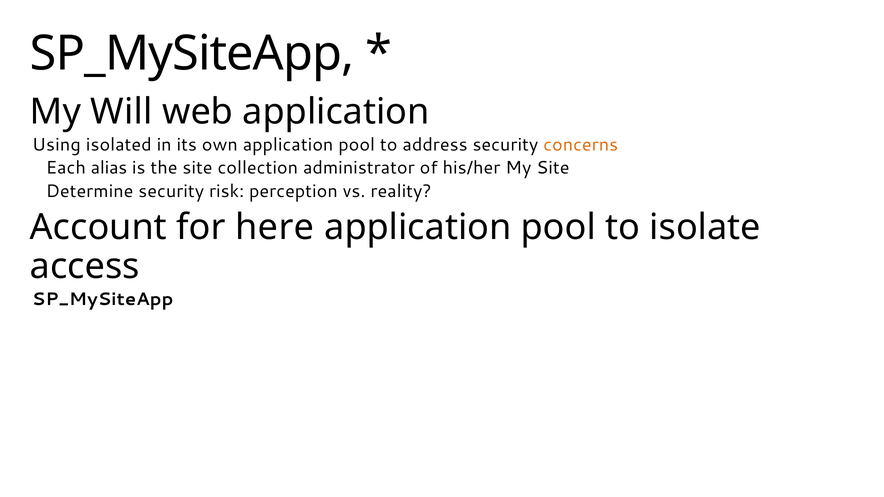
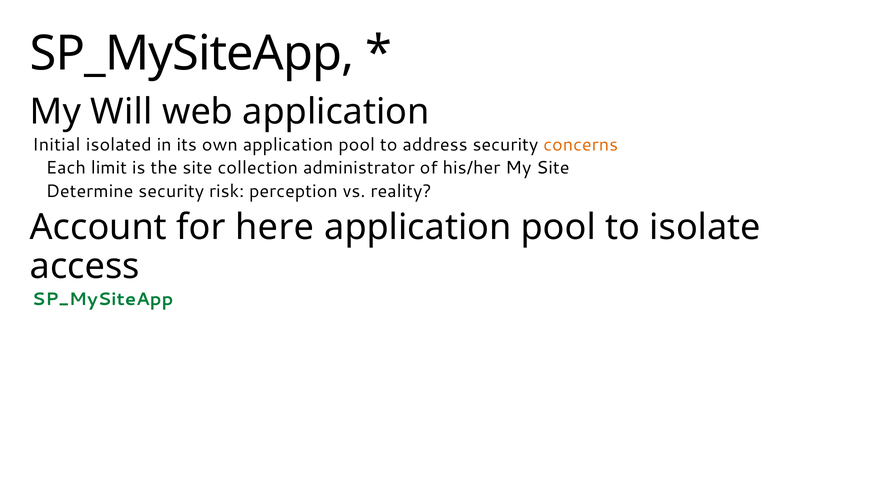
Using: Using -> Initial
alias: alias -> limit
SP_MySiteApp at (103, 299) colour: black -> green
